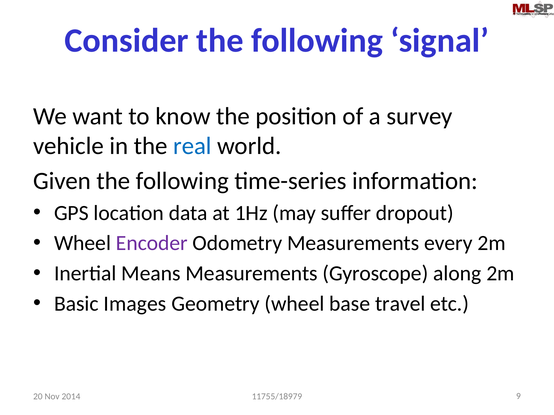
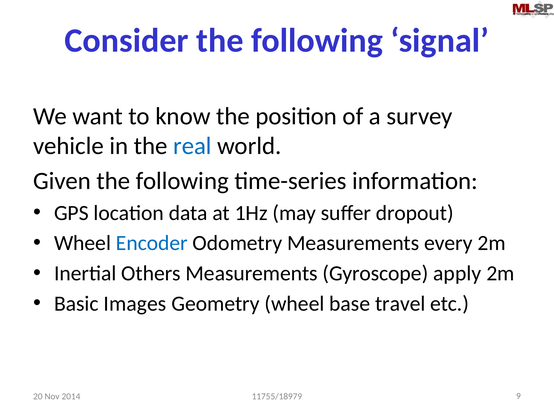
Encoder colour: purple -> blue
Means: Means -> Others
along: along -> apply
